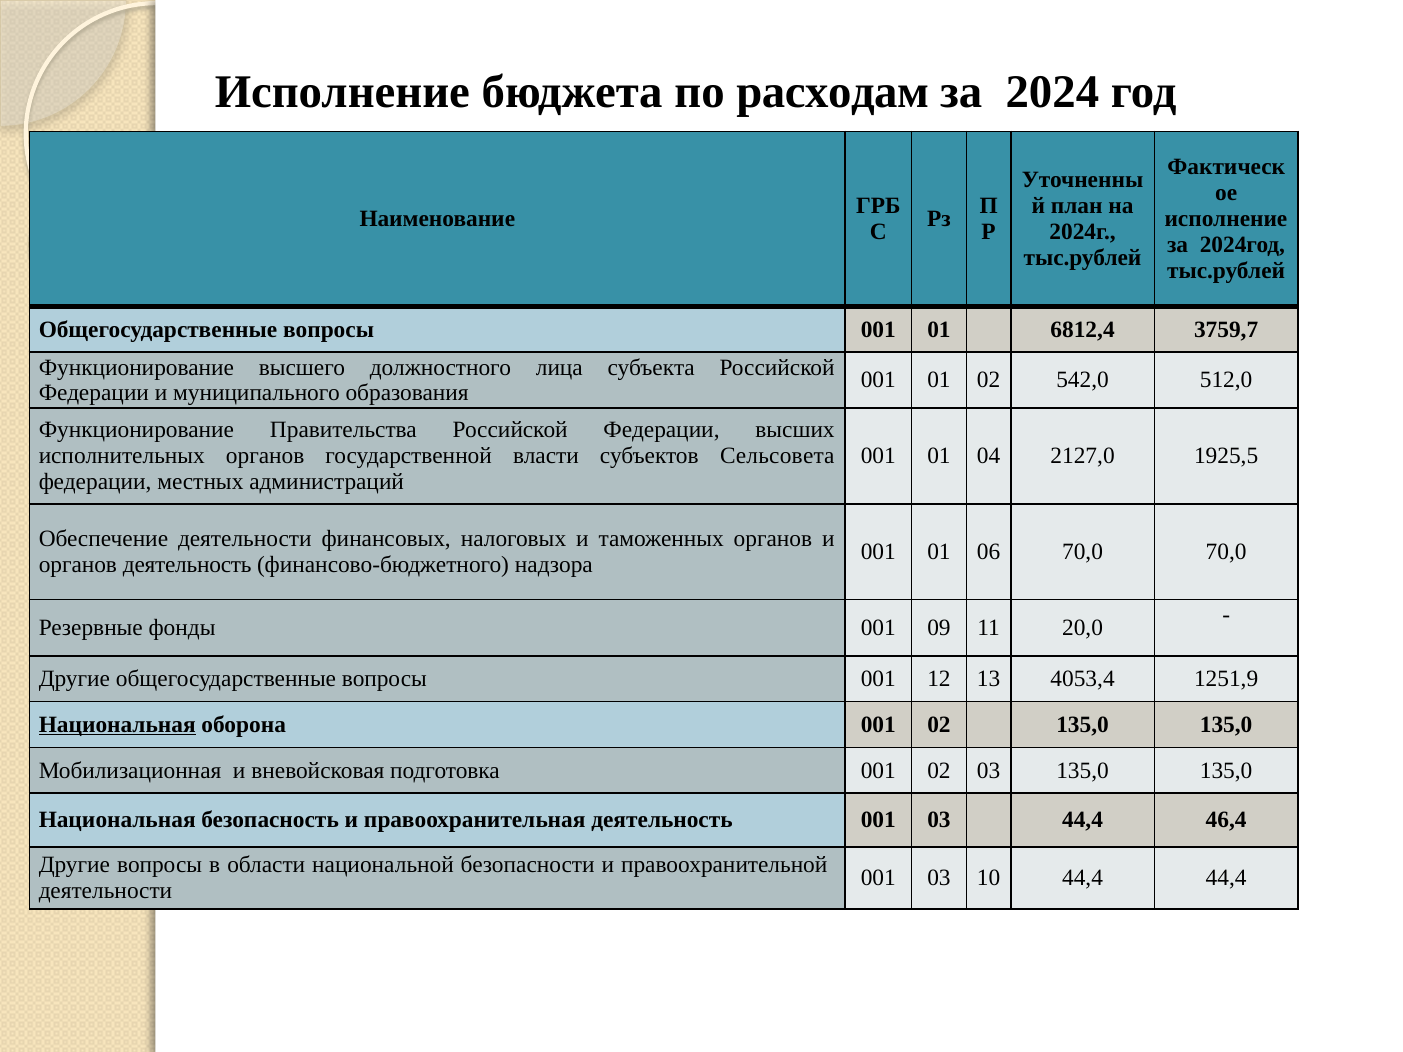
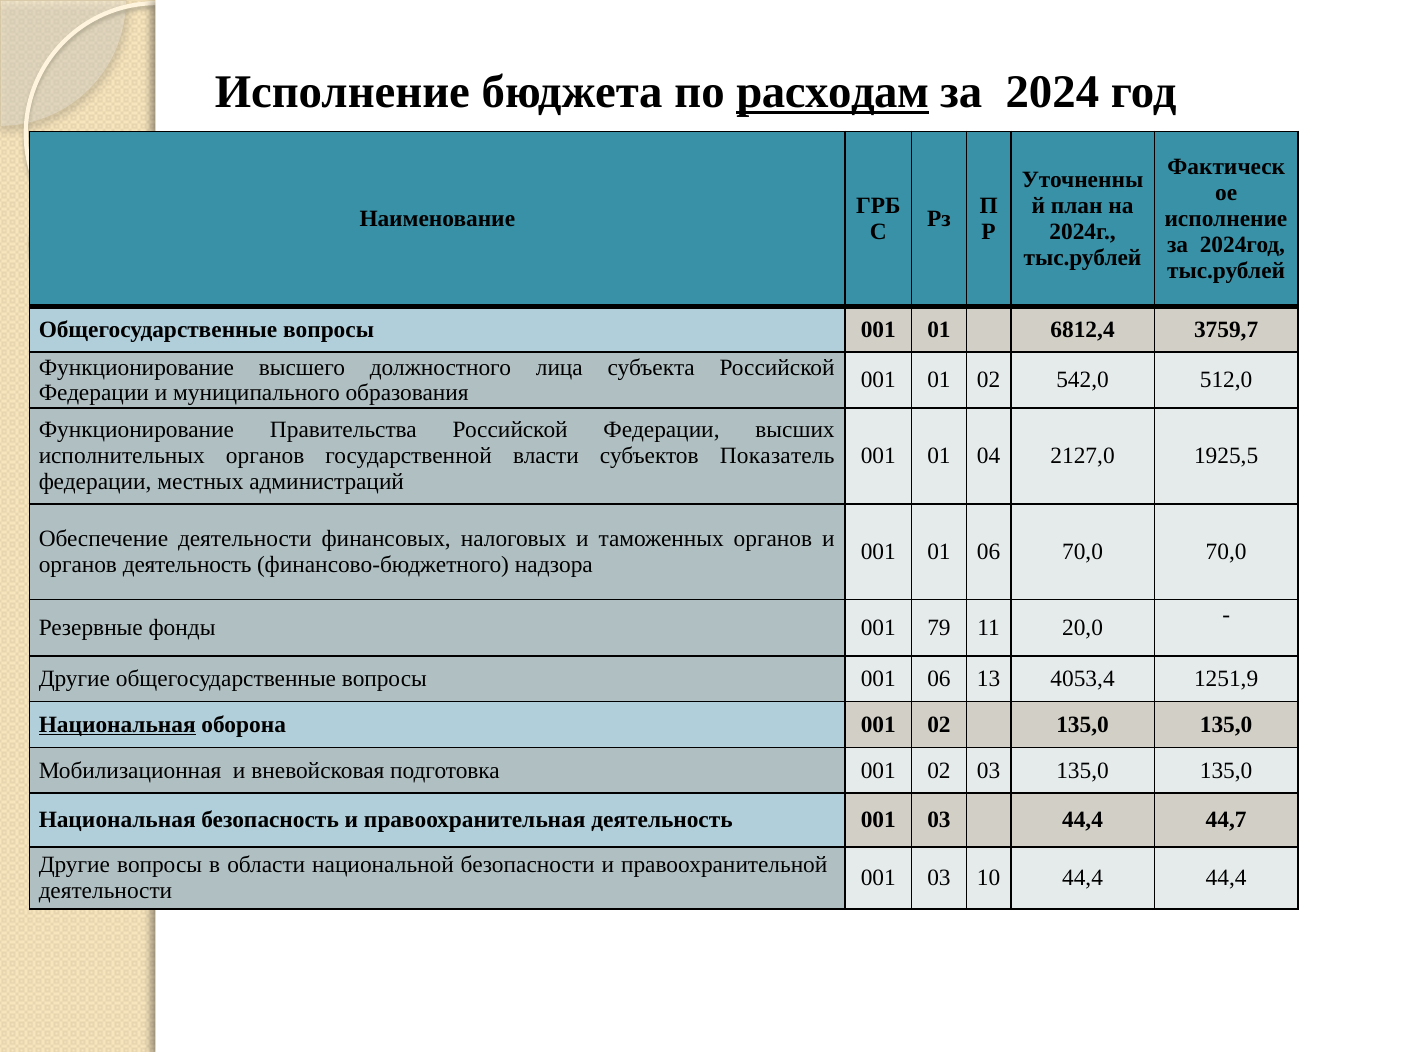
расходам underline: none -> present
Сельсовета: Сельсовета -> Показатель
09: 09 -> 79
001 12: 12 -> 06
46,4: 46,4 -> 44,7
